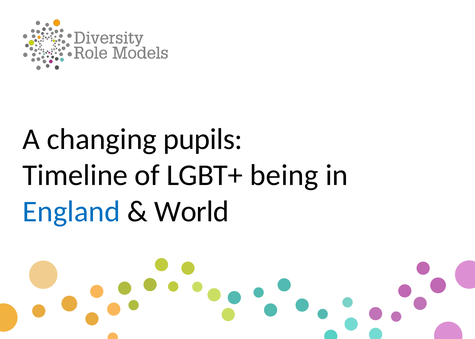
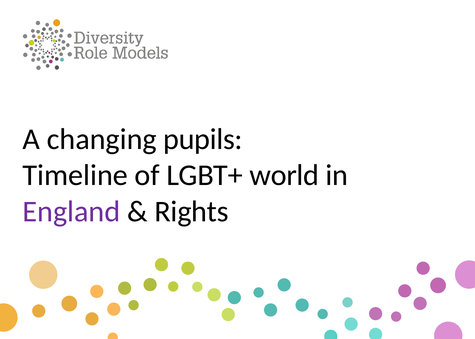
being: being -> world
England colour: blue -> purple
World: World -> Rights
